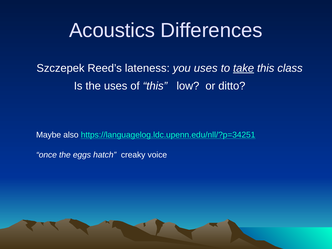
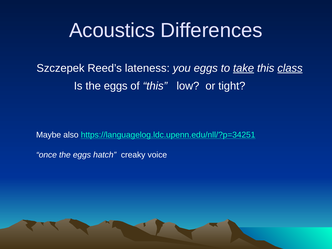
you uses: uses -> eggs
class underline: none -> present
Is the uses: uses -> eggs
ditto: ditto -> tight
